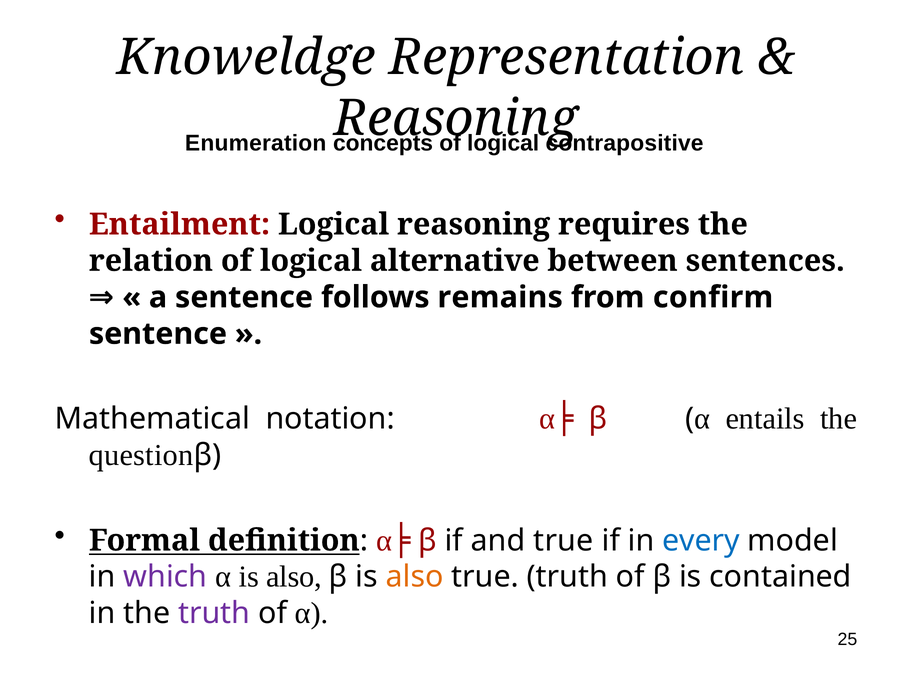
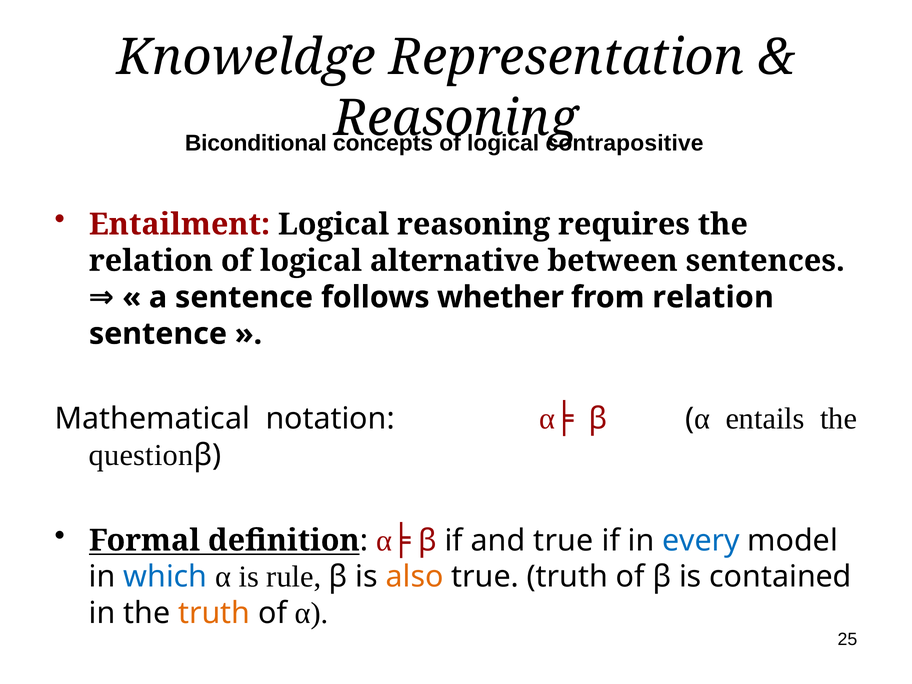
Enumeration: Enumeration -> Biconditional
remains: remains -> whether
from confirm: confirm -> relation
which colour: purple -> blue
α is also: also -> rule
truth at (214, 613) colour: purple -> orange
